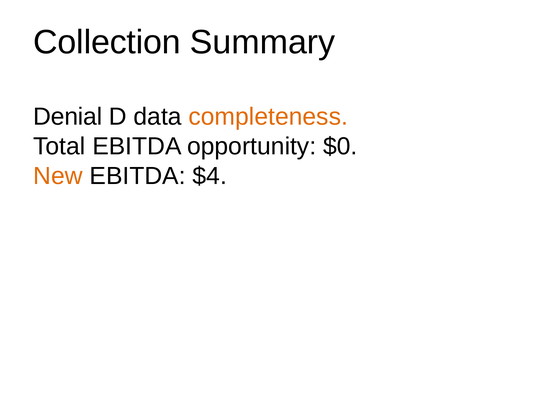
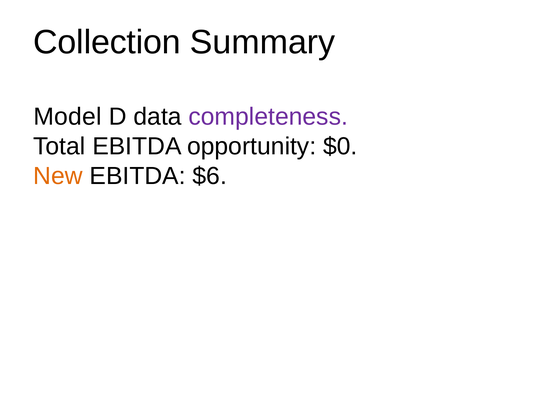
Denial: Denial -> Model
completeness colour: orange -> purple
$4: $4 -> $6
